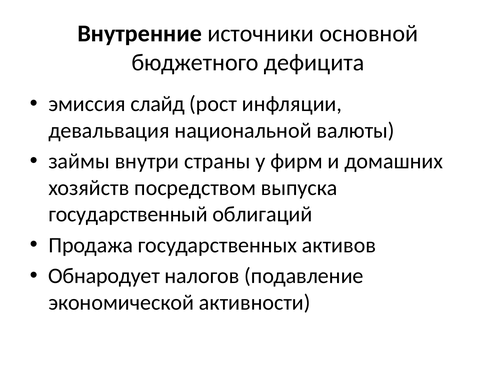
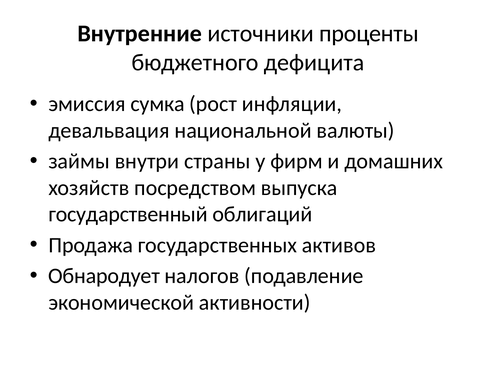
основной: основной -> проценты
слайд: слайд -> сумка
